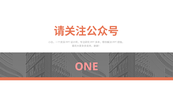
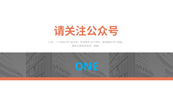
ONE colour: pink -> light blue
